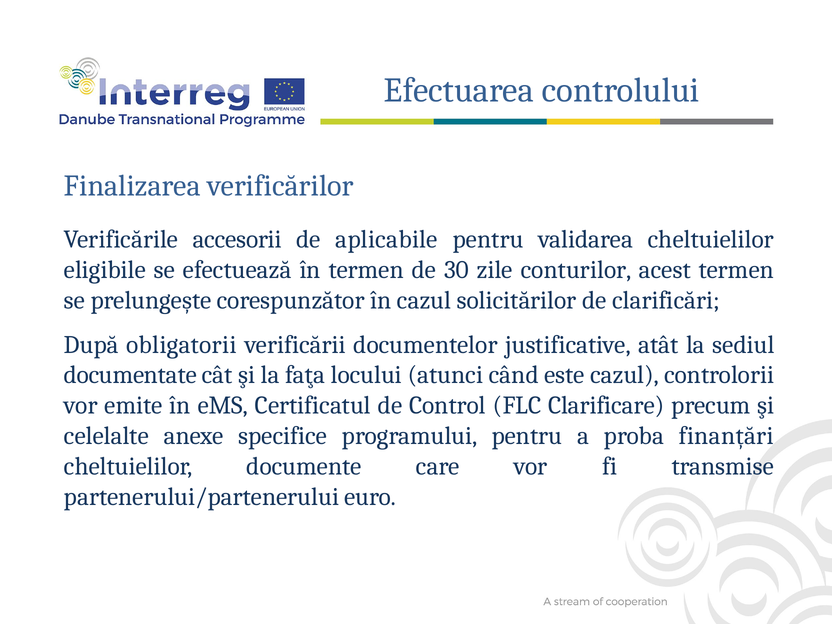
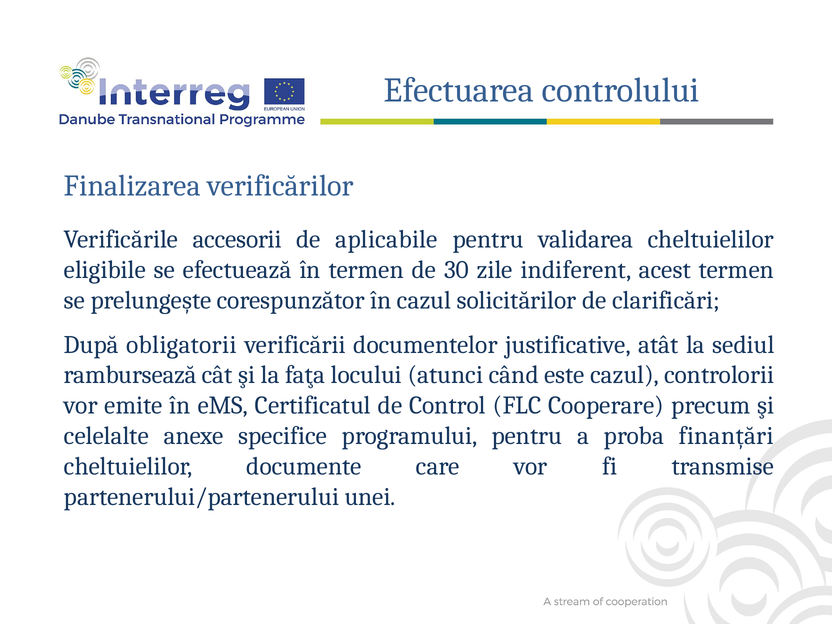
conturilor: conturilor -> indiferent
documentate: documentate -> rambursează
Clarificare: Clarificare -> Cooperare
euro: euro -> unei
